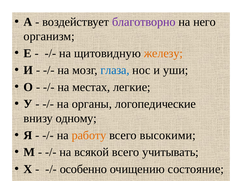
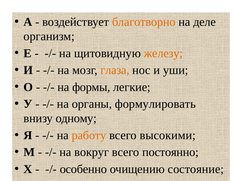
благотворно colour: purple -> orange
него: него -> деле
глаза colour: blue -> orange
местах: местах -> формы
логопедические: логопедические -> формулировать
всякой: всякой -> вокруг
учитывать: учитывать -> постоянно
